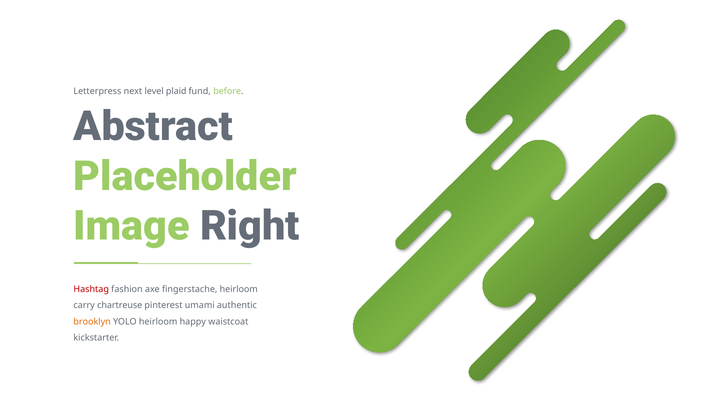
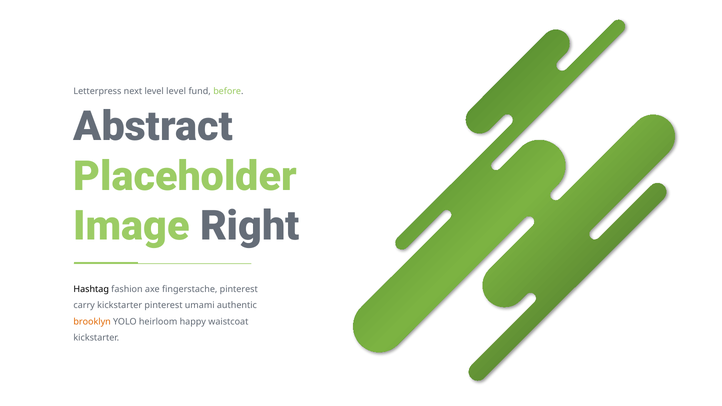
level plaid: plaid -> level
Hashtag colour: red -> black
fingerstache heirloom: heirloom -> pinterest
carry chartreuse: chartreuse -> kickstarter
